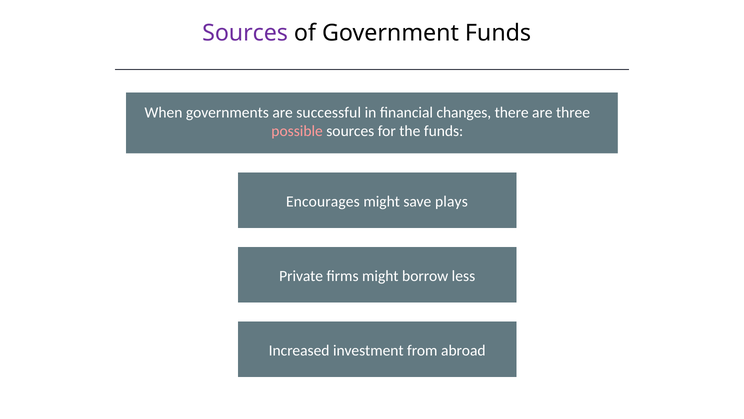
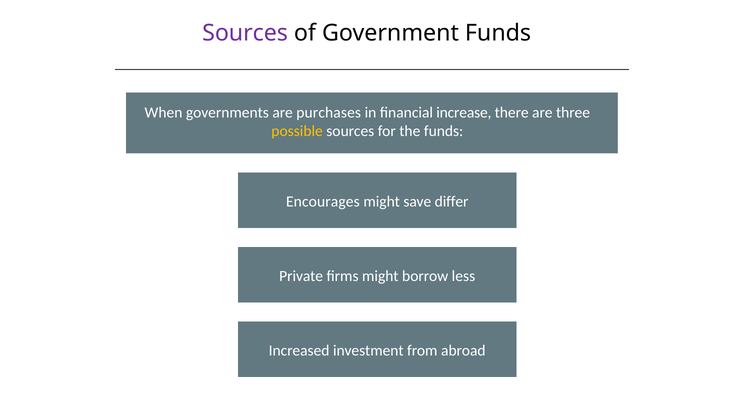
successful: successful -> purchases
changes: changes -> increase
possible colour: pink -> yellow
plays: plays -> differ
